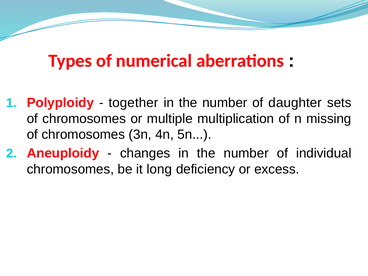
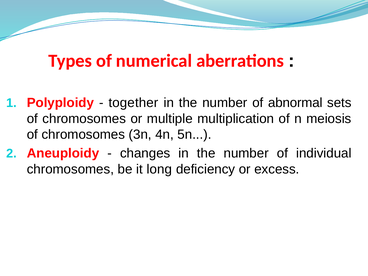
daughter: daughter -> abnormal
missing: missing -> meiosis
